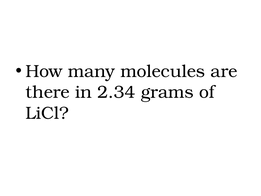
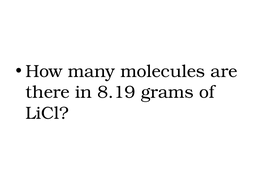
2.34: 2.34 -> 8.19
